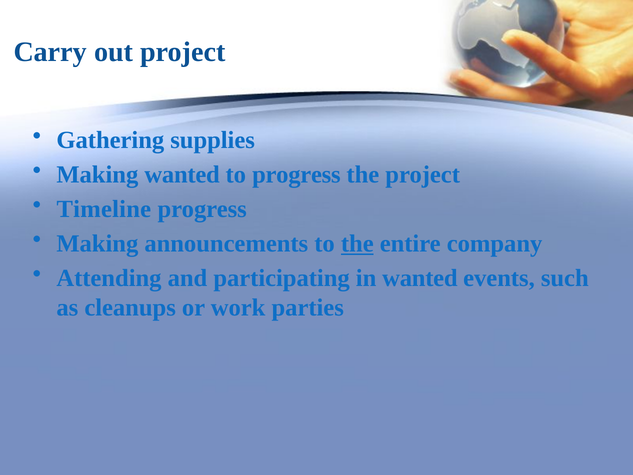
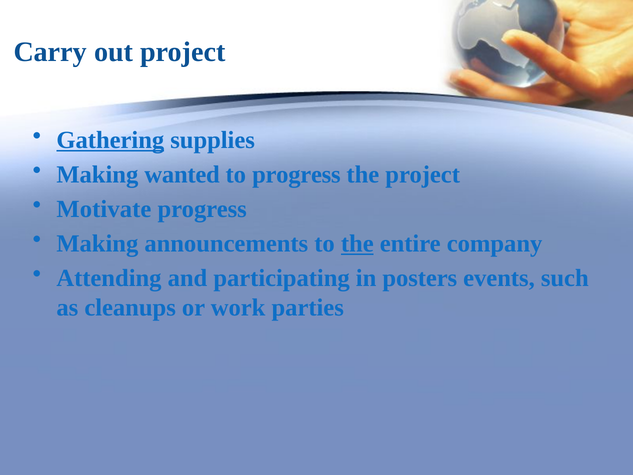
Gathering underline: none -> present
Timeline: Timeline -> Motivate
in wanted: wanted -> posters
